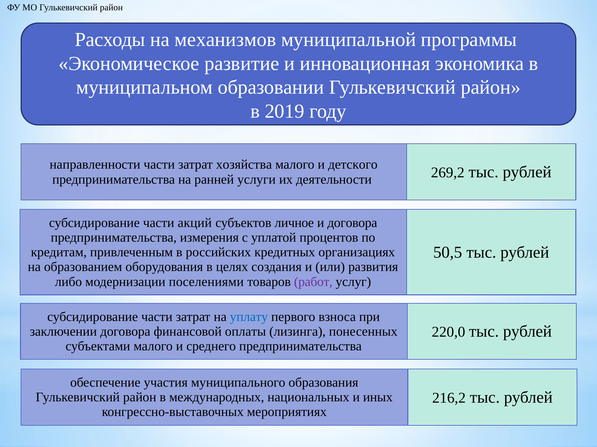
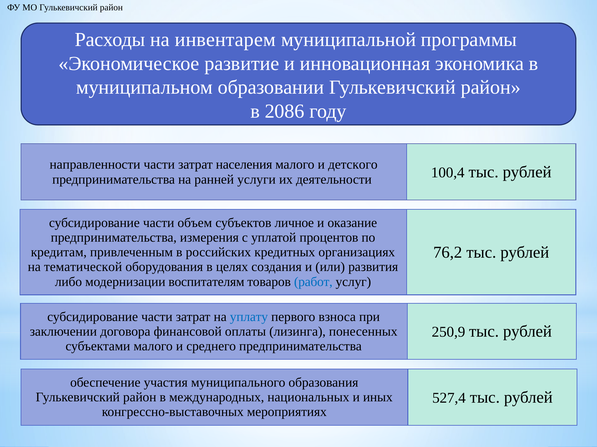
механизмов: механизмов -> инвентарем
2019: 2019 -> 2086
хозяйства: хозяйства -> населения
269,2: 269,2 -> 100,4
акций: акций -> объем
и договора: договора -> оказание
50,5: 50,5 -> 76,2
образованием: образованием -> тематической
поселениями: поселениями -> воспитателям
работ colour: purple -> blue
220,0: 220,0 -> 250,9
216,2: 216,2 -> 527,4
